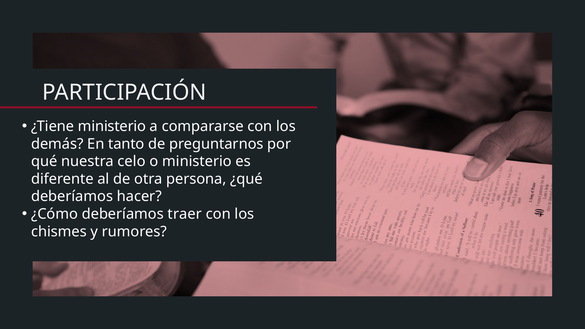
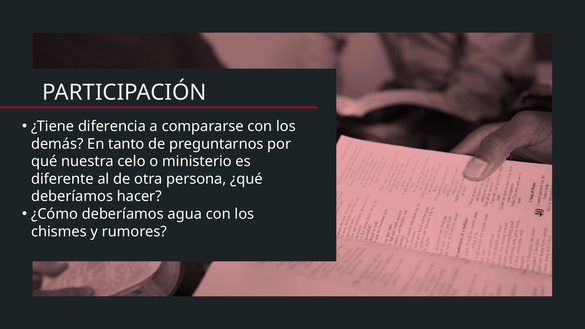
¿Tiene ministerio: ministerio -> diferencia
traer: traer -> agua
